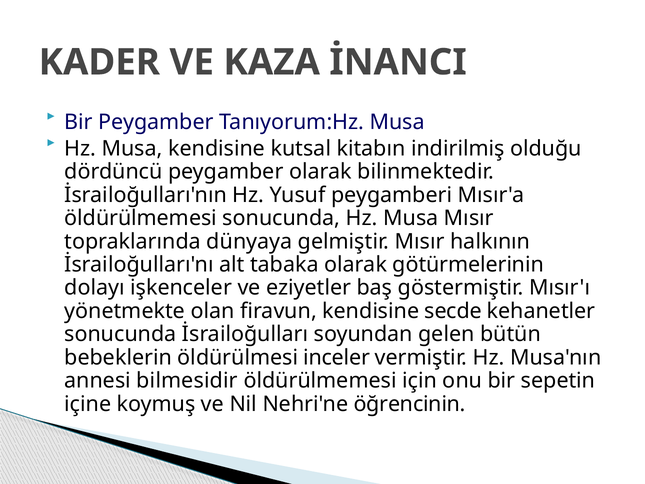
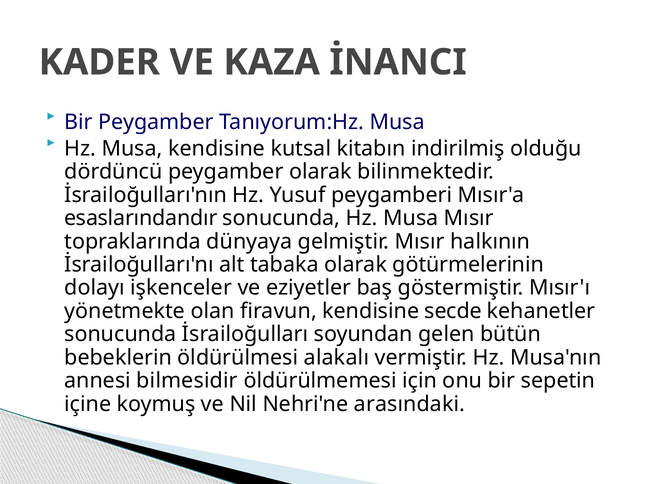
öldürülmemesi at (141, 218): öldürülmemesi -> esaslarındandır
inceler: inceler -> alakalı
öğrencinin: öğrencinin -> arasındaki
